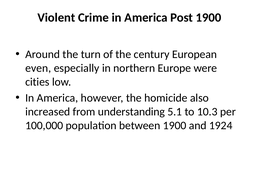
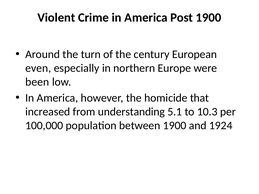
cities: cities -> been
also: also -> that
